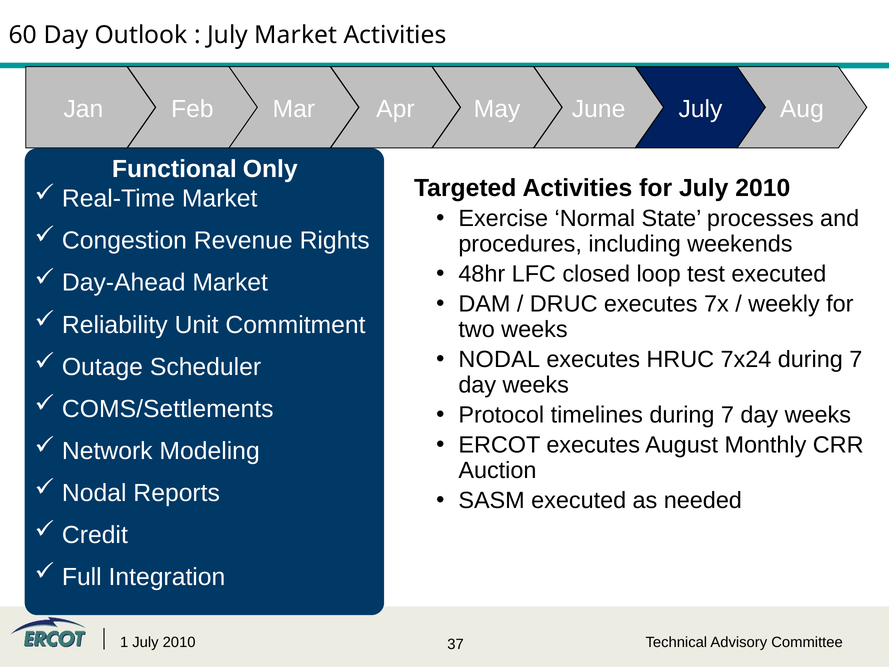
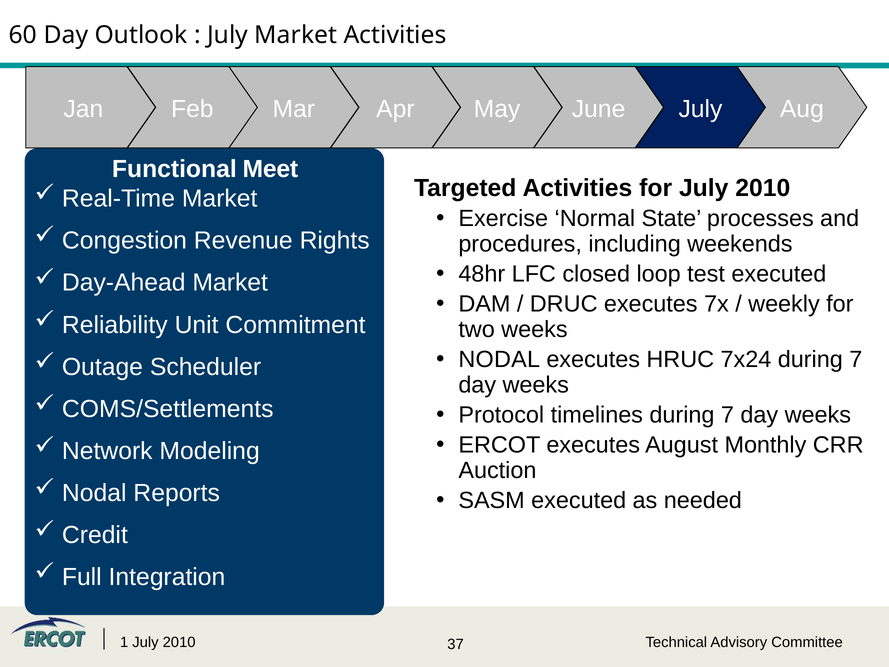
Only: Only -> Meet
